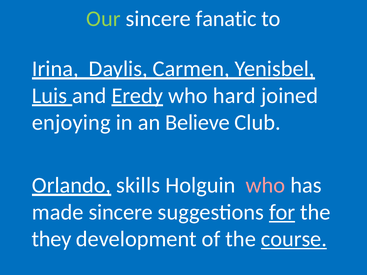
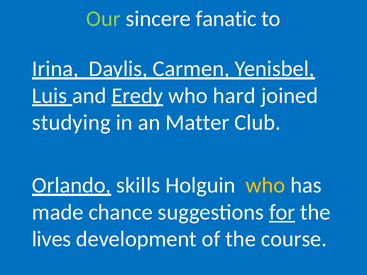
enjoying: enjoying -> studying
Believe: Believe -> Matter
who at (265, 185) colour: pink -> yellow
made sincere: sincere -> chance
they: they -> lives
course underline: present -> none
